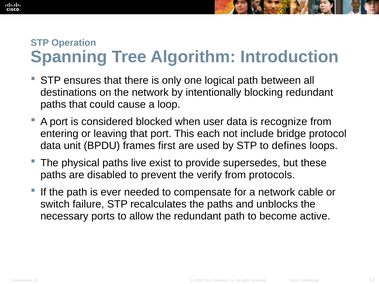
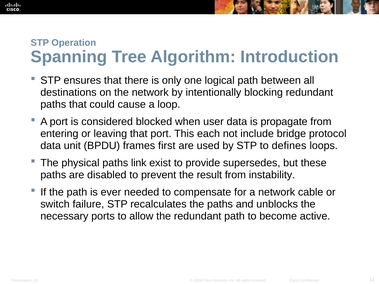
recognize: recognize -> propagate
live: live -> link
verify: verify -> result
protocols: protocols -> instability
